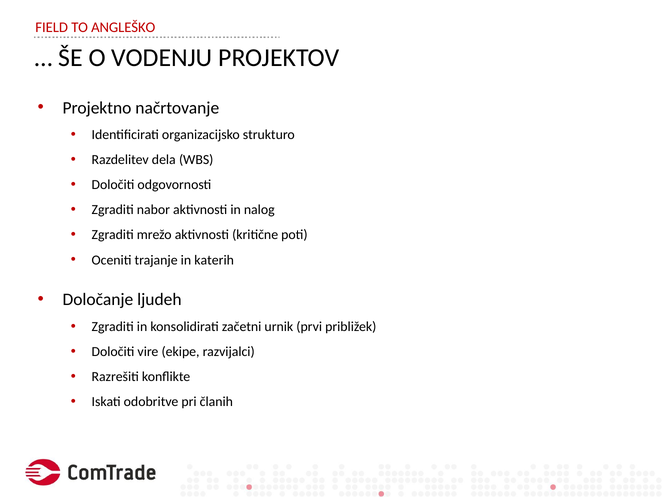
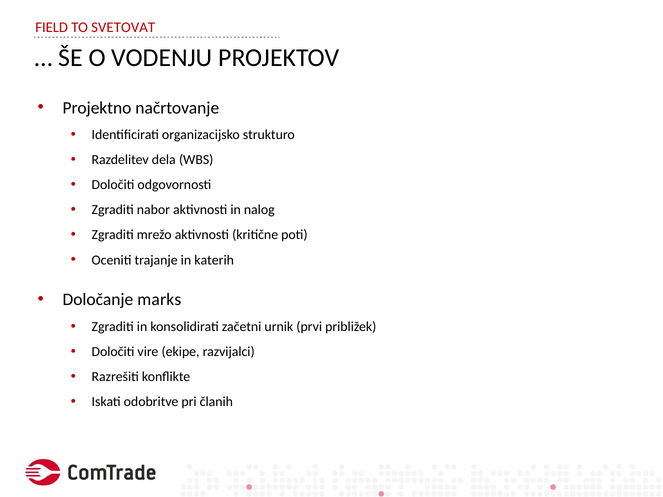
ANGLEŠKO: ANGLEŠKO -> SVETOVAT
ljudeh: ljudeh -> marks
